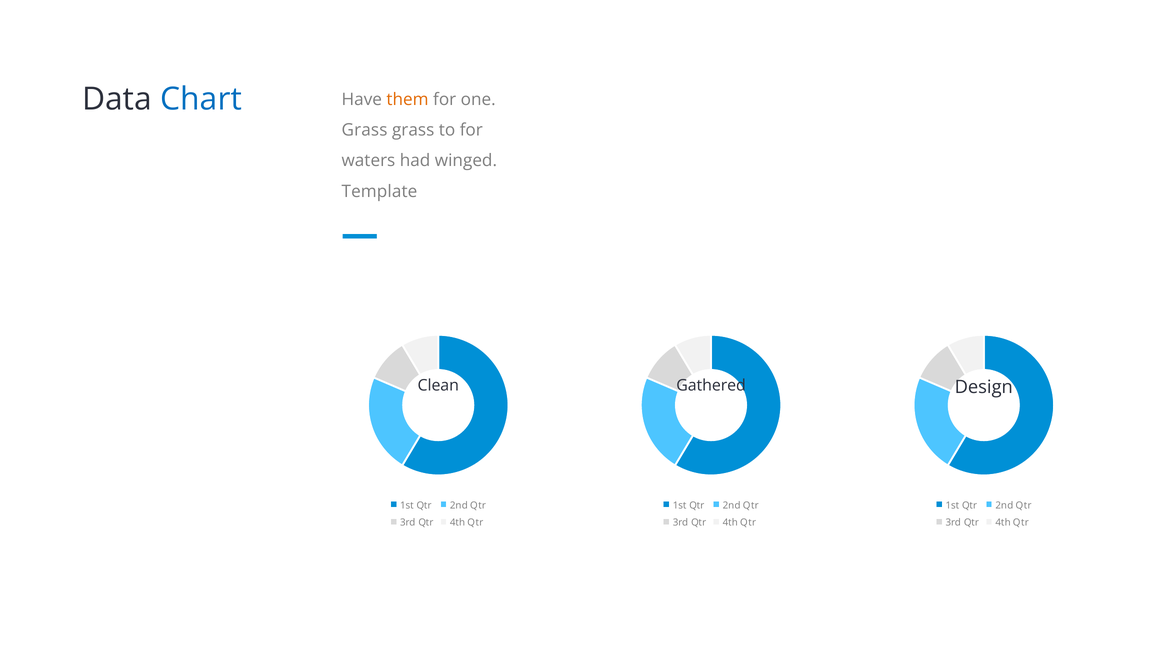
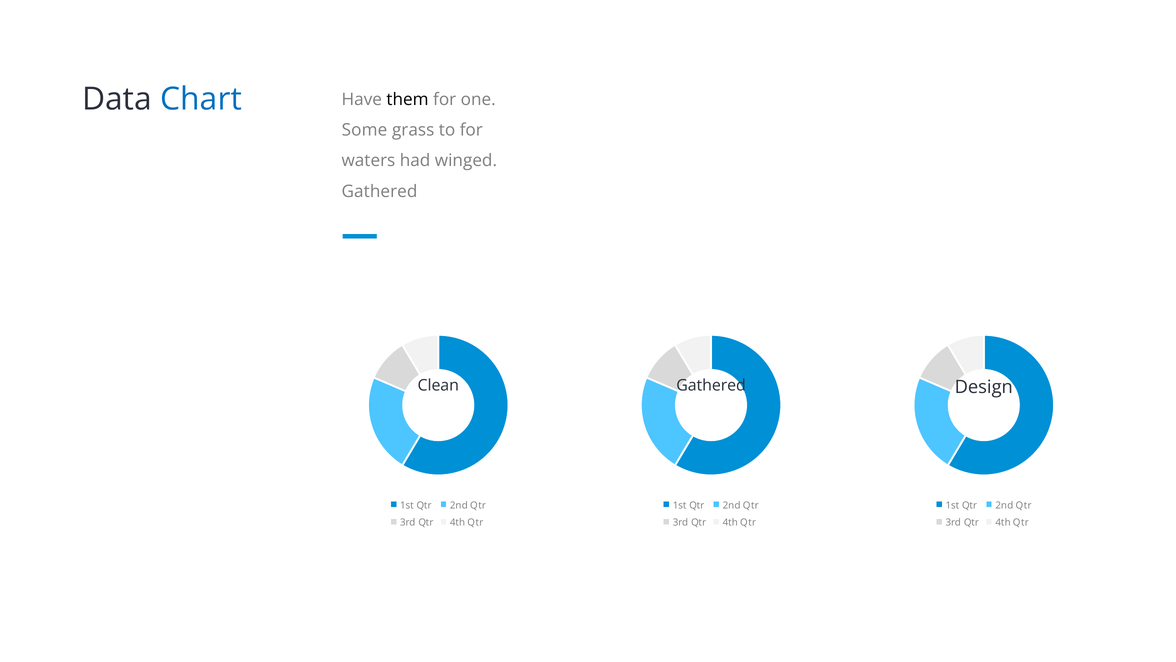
them colour: orange -> black
Grass at (365, 130): Grass -> Some
Template at (379, 191): Template -> Gathered
